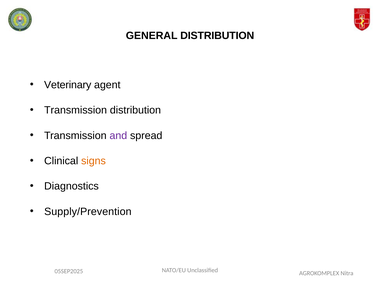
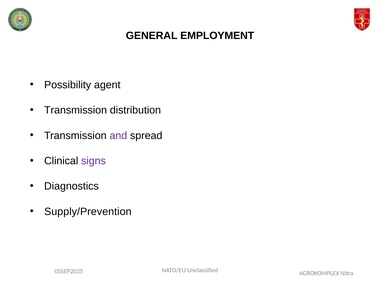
GENERAL DISTRIBUTION: DISTRIBUTION -> EMPLOYMENT
Veterinary: Veterinary -> Possibility
signs colour: orange -> purple
